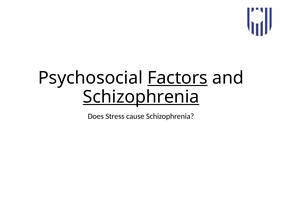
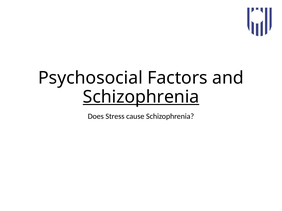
Factors underline: present -> none
